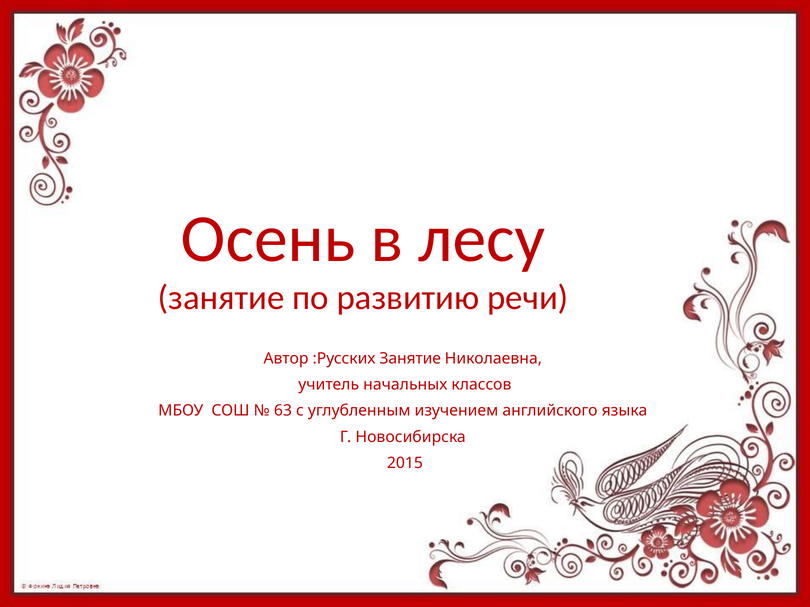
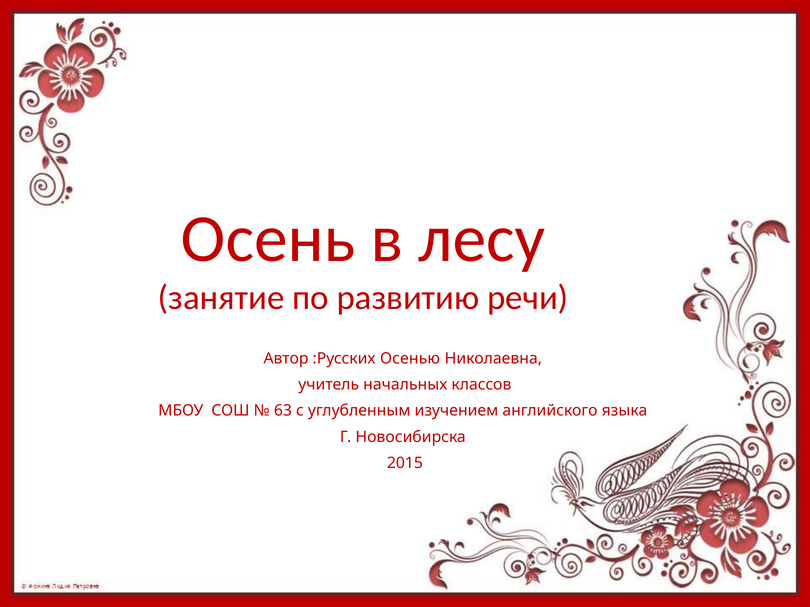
:Русских Занятие: Занятие -> Осенью
